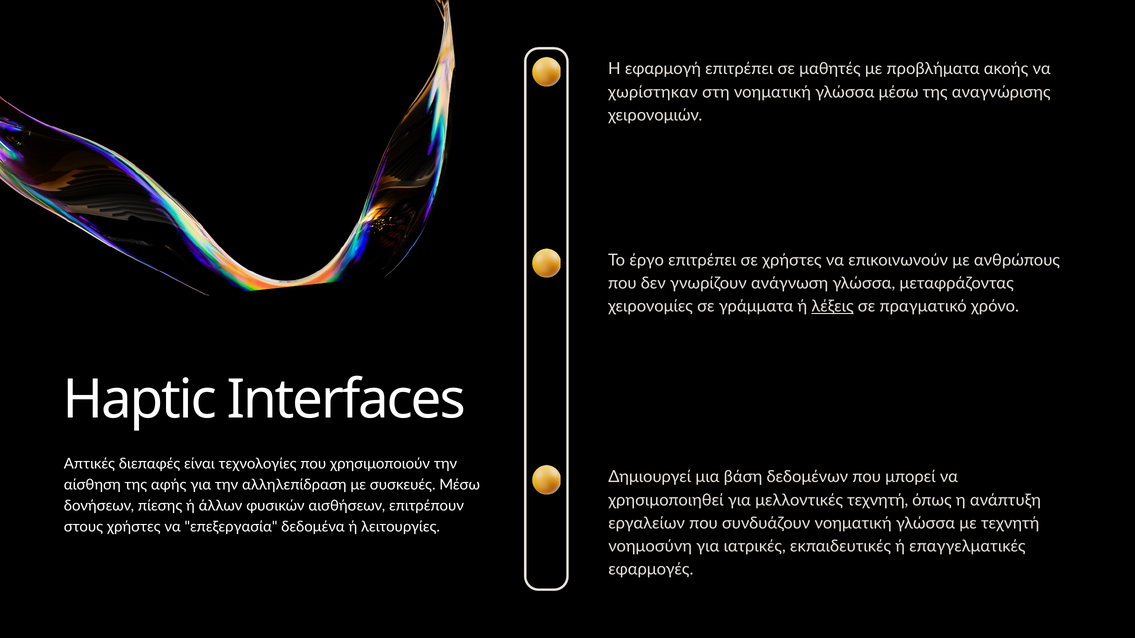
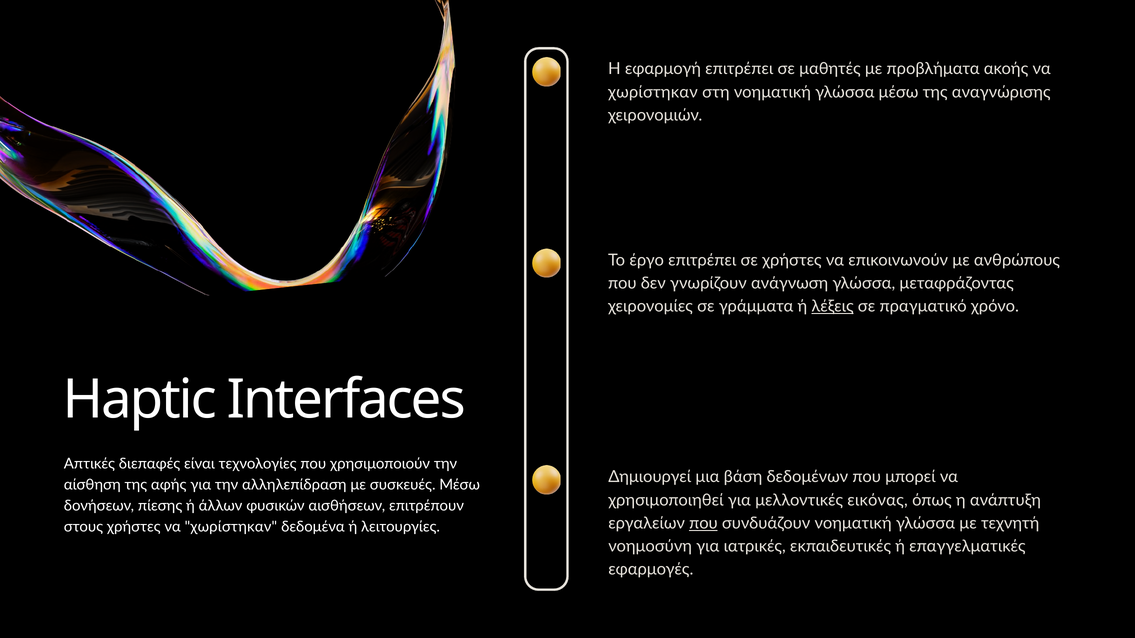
μελλοντικές τεχνητή: τεχνητή -> εικόνας
που at (703, 524) underline: none -> present
χρήστες να επεξεργασία: επεξεργασία -> χωρίστηκαν
